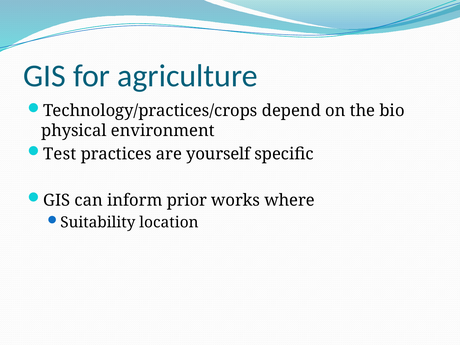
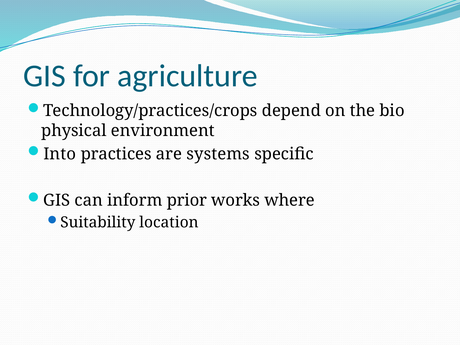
Test: Test -> Into
yourself: yourself -> systems
